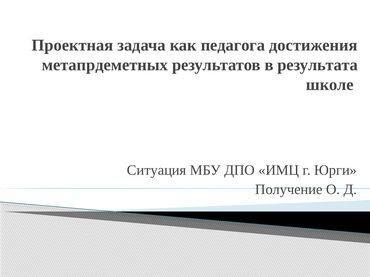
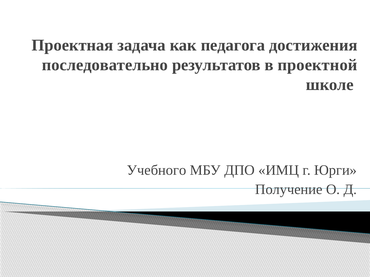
метапрдеметных: метапрдеметных -> последовательно
результата: результата -> проектной
Ситуация: Ситуация -> Учебного
